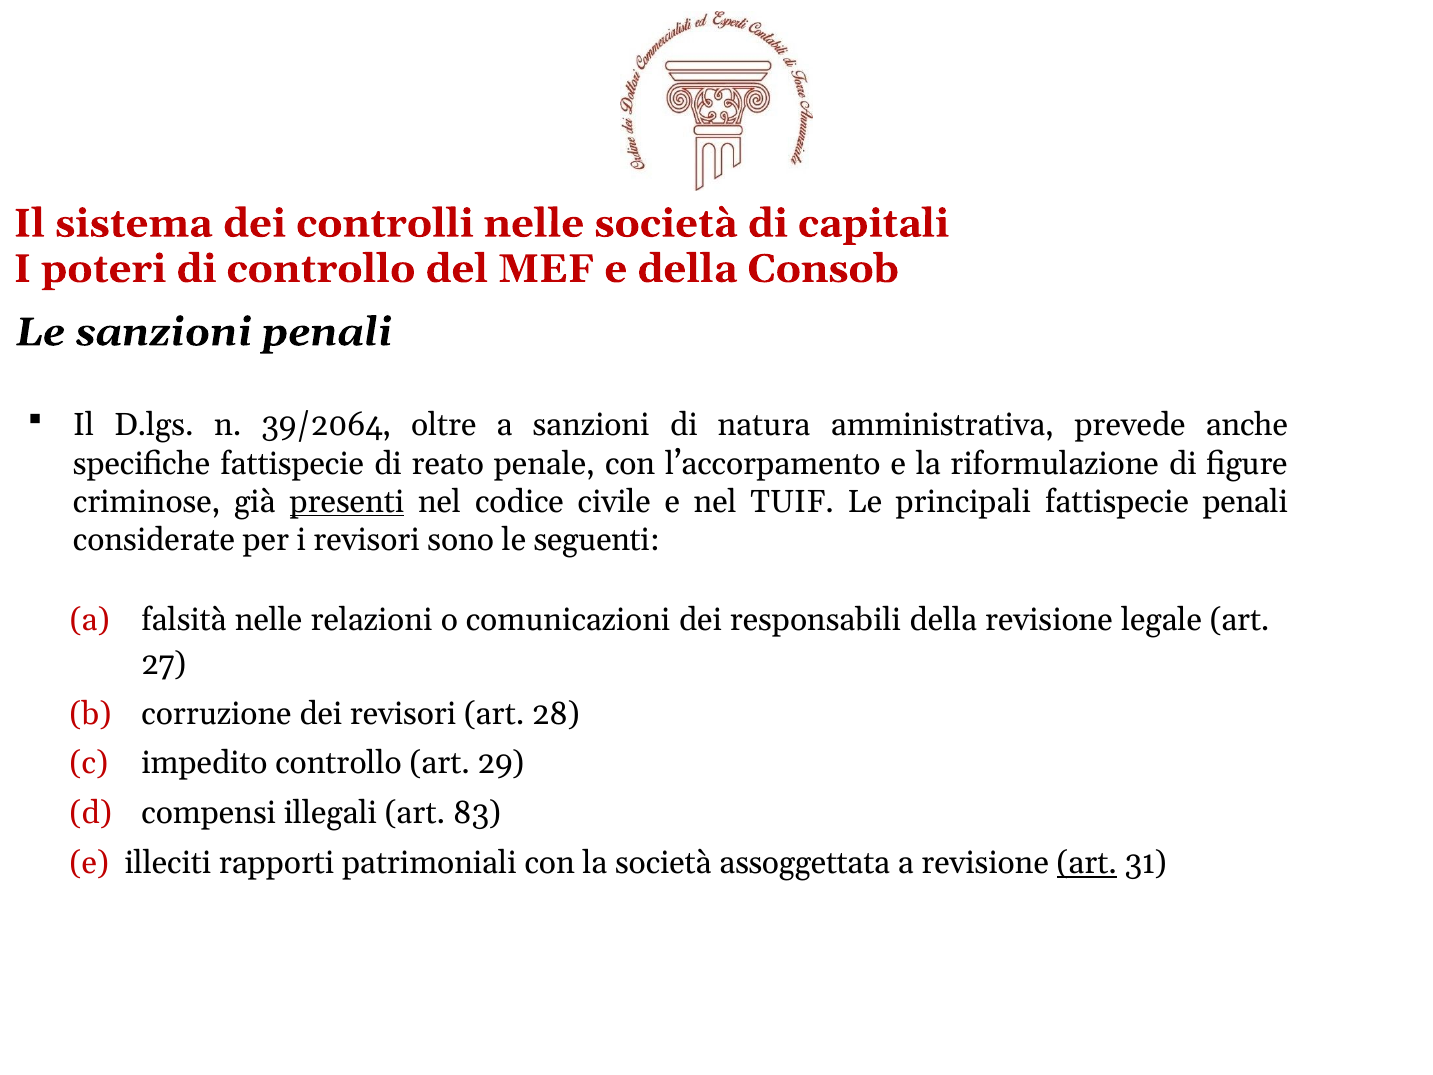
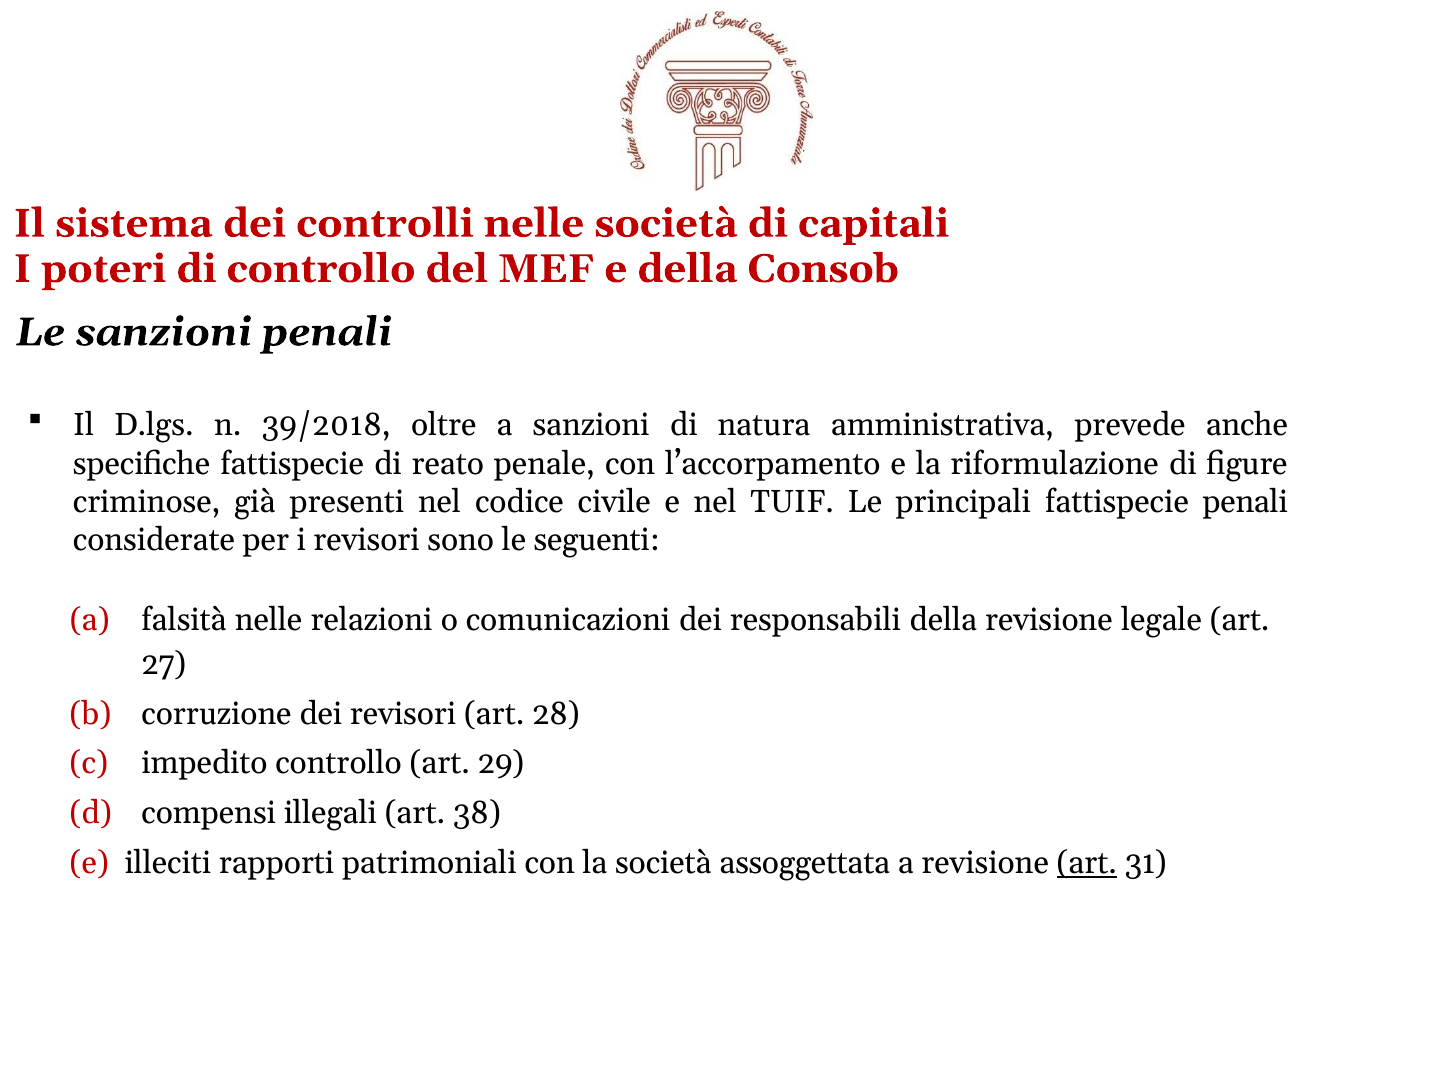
39/2064: 39/2064 -> 39/2018
presenti underline: present -> none
83: 83 -> 38
